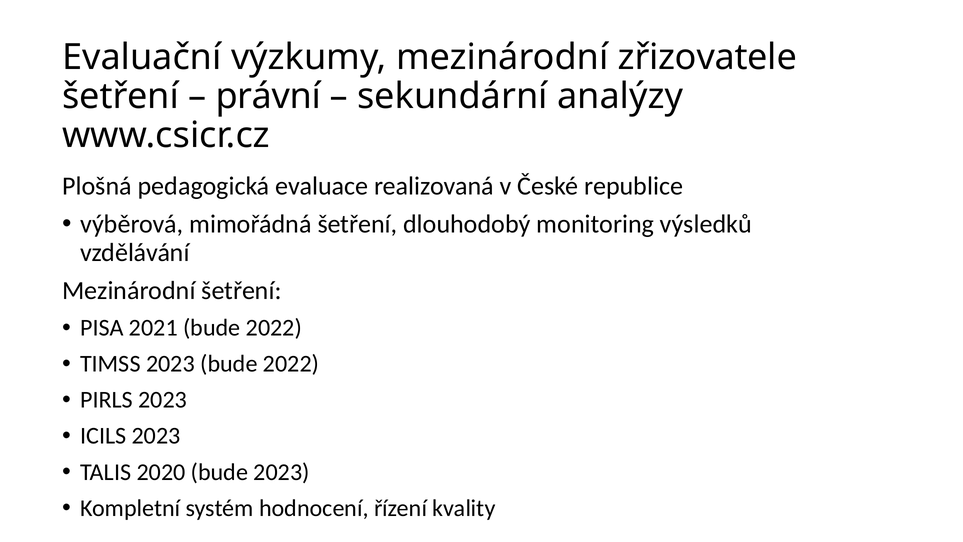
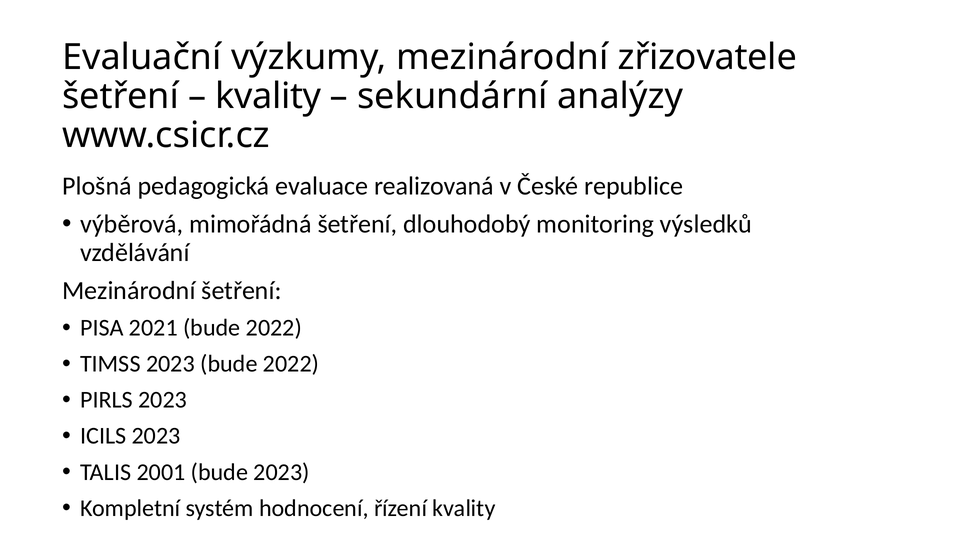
právní at (268, 96): právní -> kvality
2020: 2020 -> 2001
